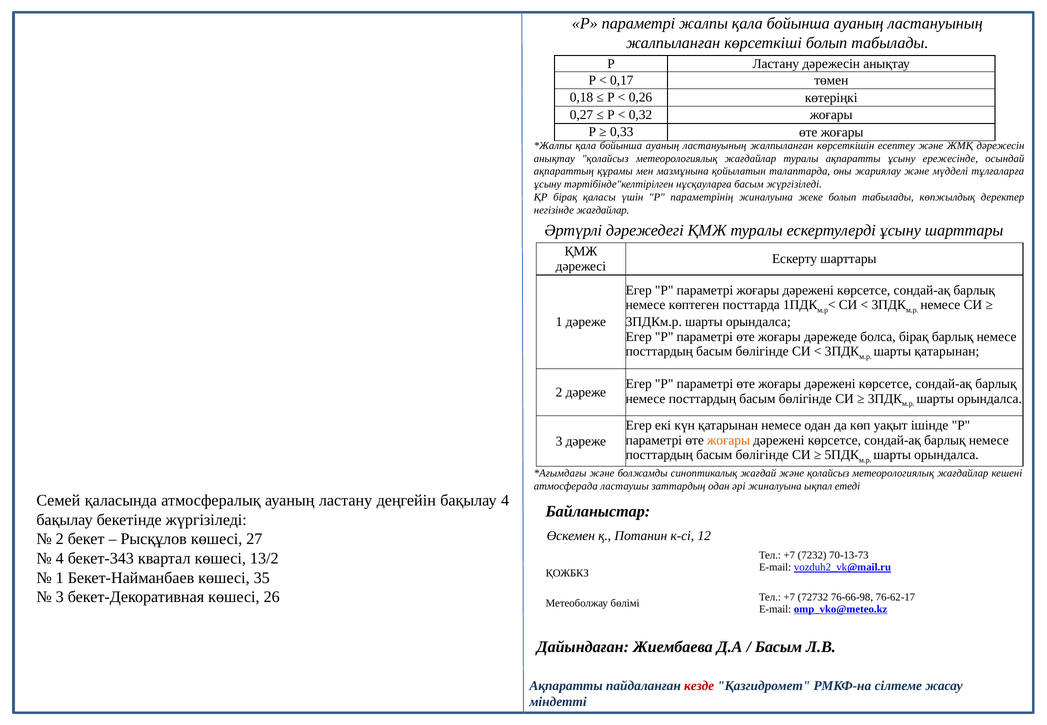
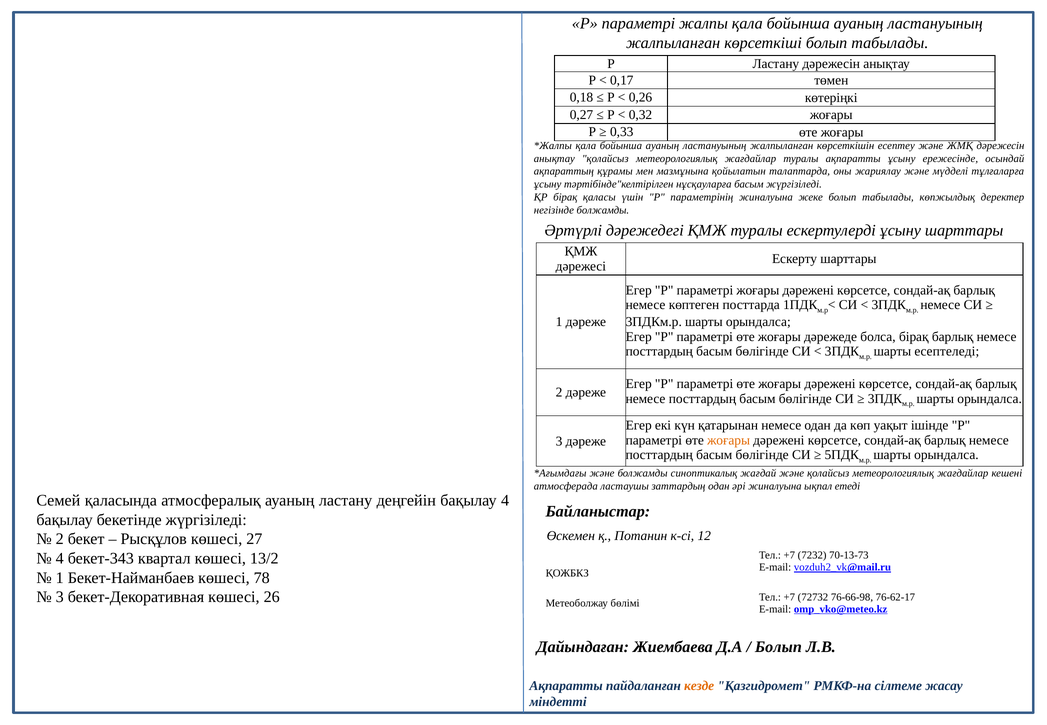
негізінде жағдайлар: жағдайлар -> болжамды
шарты қатарынан: қатарынан -> есептеледі
35: 35 -> 78
Басым at (778, 647): Басым -> Болып
кезде colour: red -> orange
